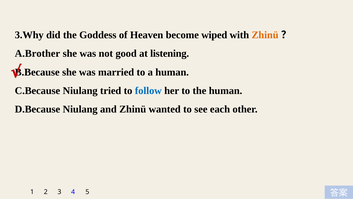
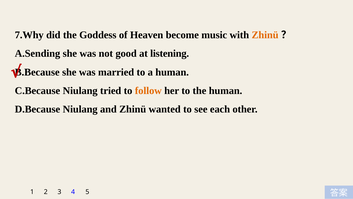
3.Why: 3.Why -> 7.Why
wiped: wiped -> music
A.Brother: A.Brother -> A.Sending
follow colour: blue -> orange
